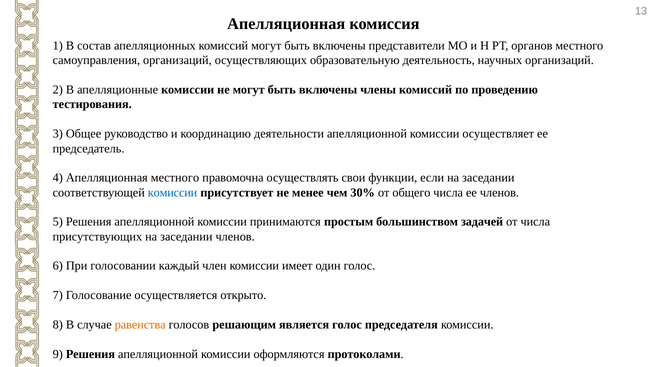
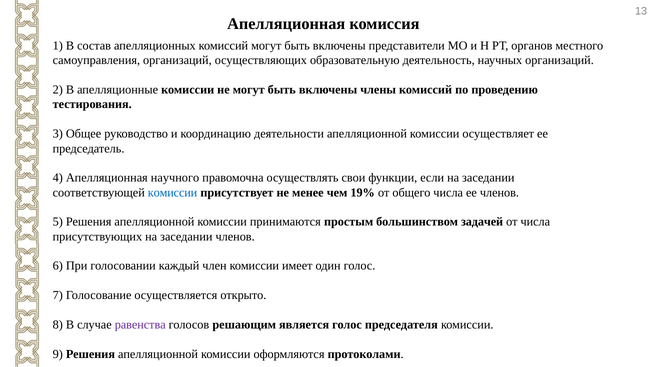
Апелляционная местного: местного -> научного
30%: 30% -> 19%
равенства colour: orange -> purple
